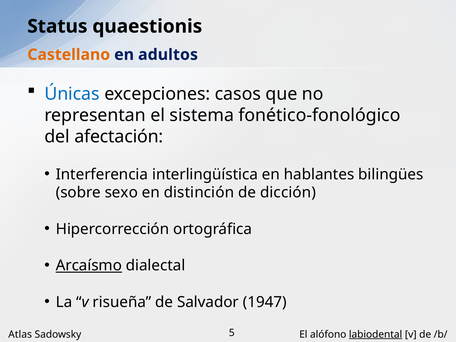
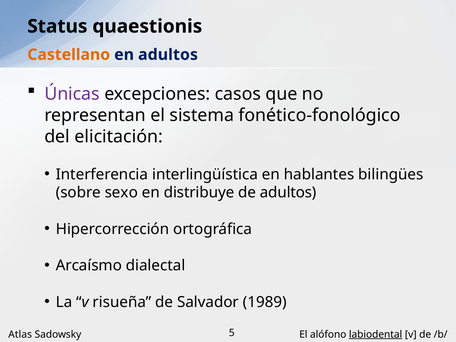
Únicas colour: blue -> purple
afectación: afectación -> elicitación
distinción: distinción -> distribuye
de dicción: dicción -> adultos
Arcaísmo underline: present -> none
1947: 1947 -> 1989
